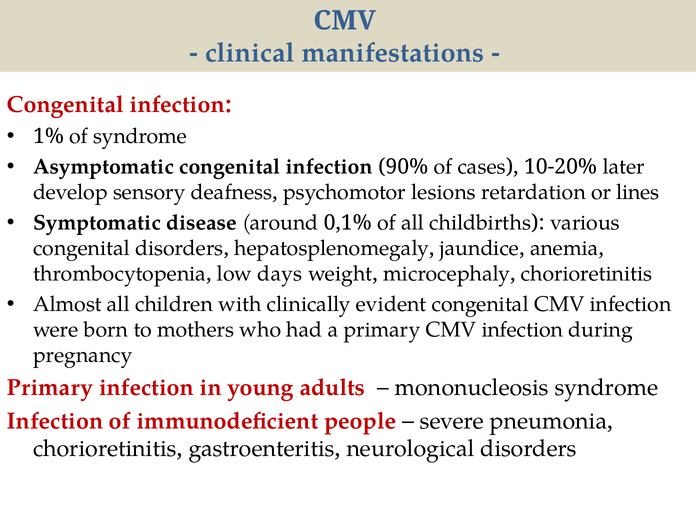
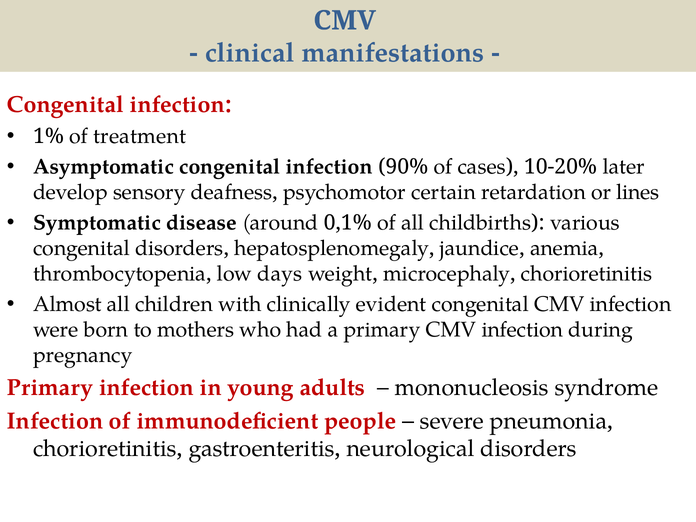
of syndrome: syndrome -> treatment
lesions: lesions -> certain
